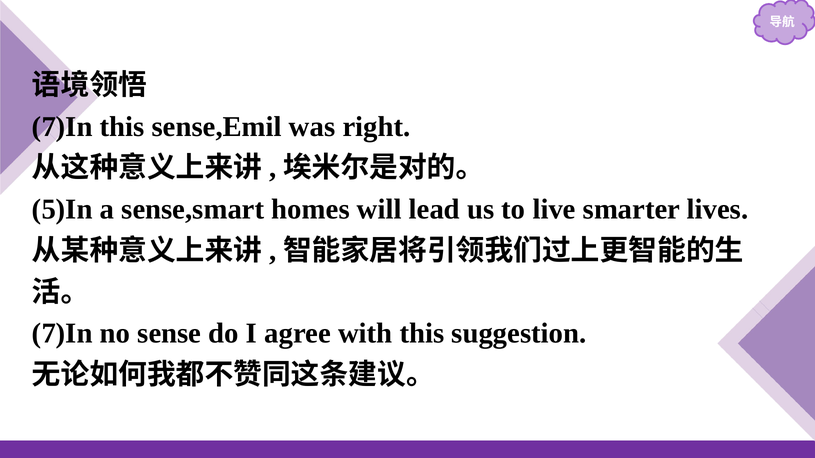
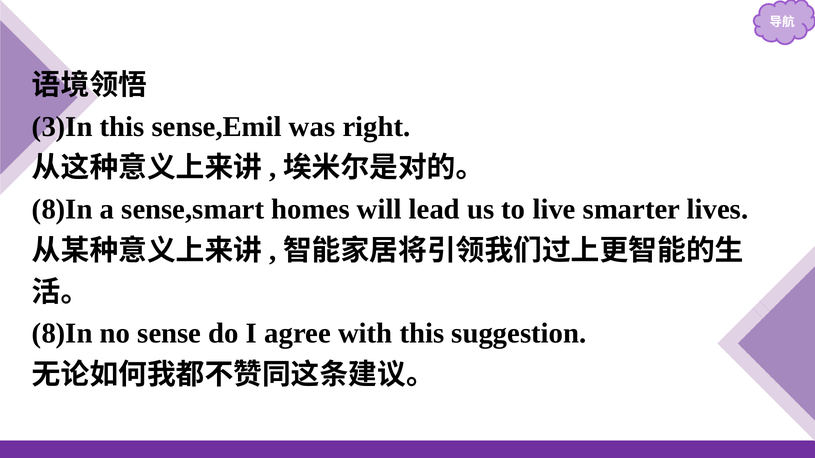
7)In at (62, 127): 7)In -> 3)In
5)In at (62, 210): 5)In -> 8)In
7)In at (62, 334): 7)In -> 8)In
